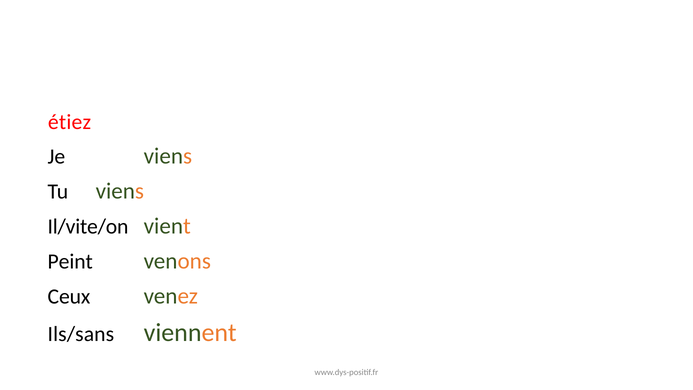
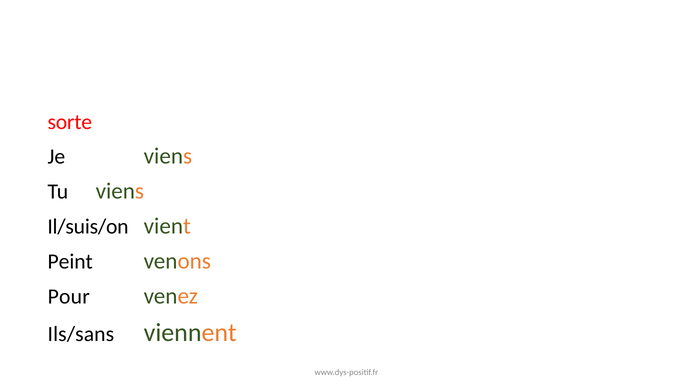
étiez: étiez -> sorte
Il/vite/on: Il/vite/on -> Il/suis/on
Ceux: Ceux -> Pour
